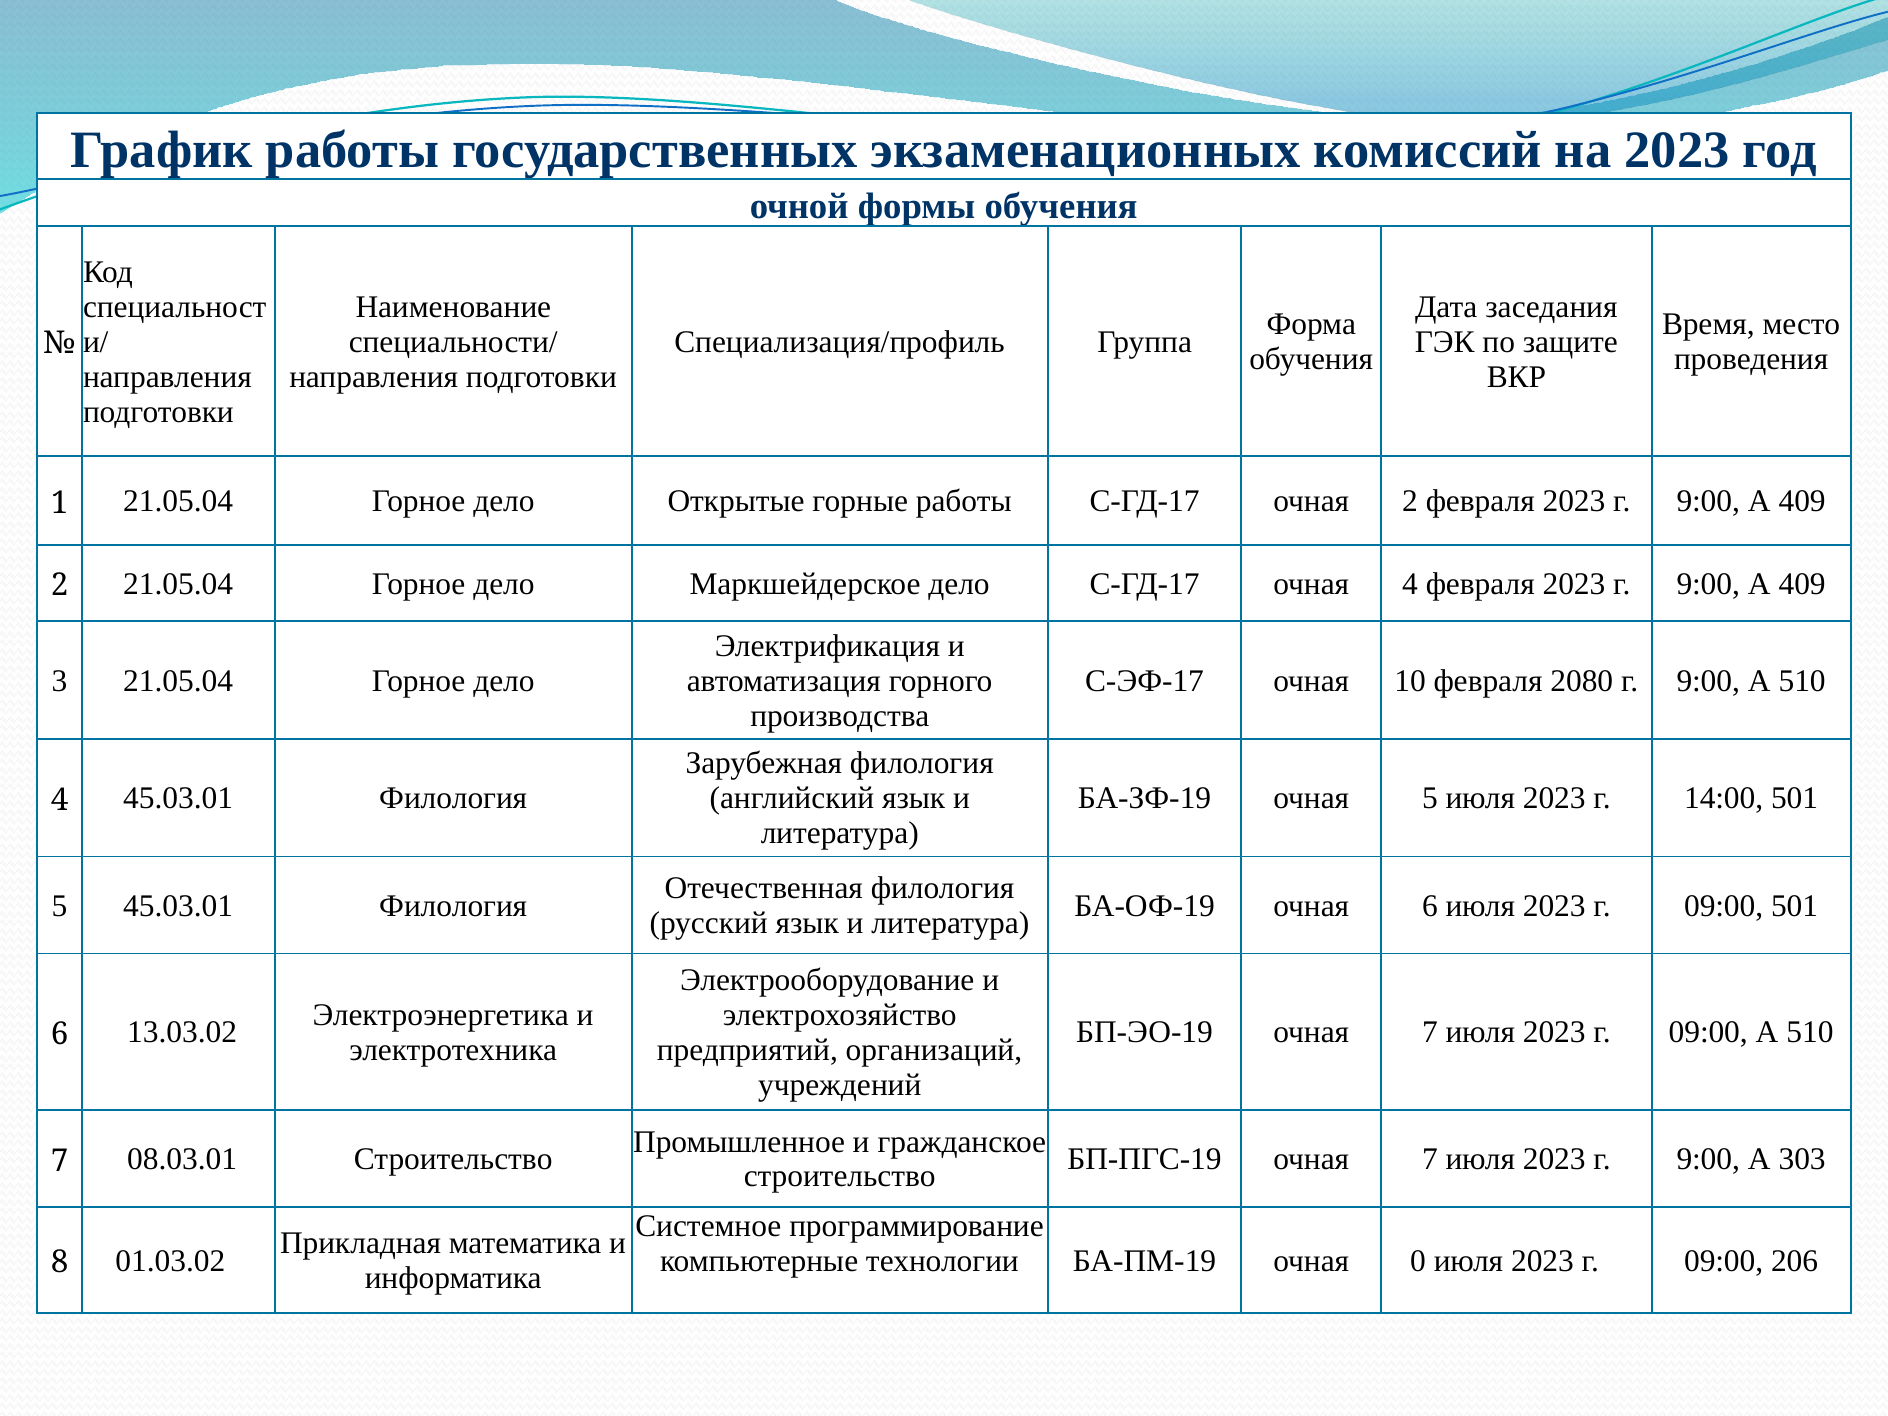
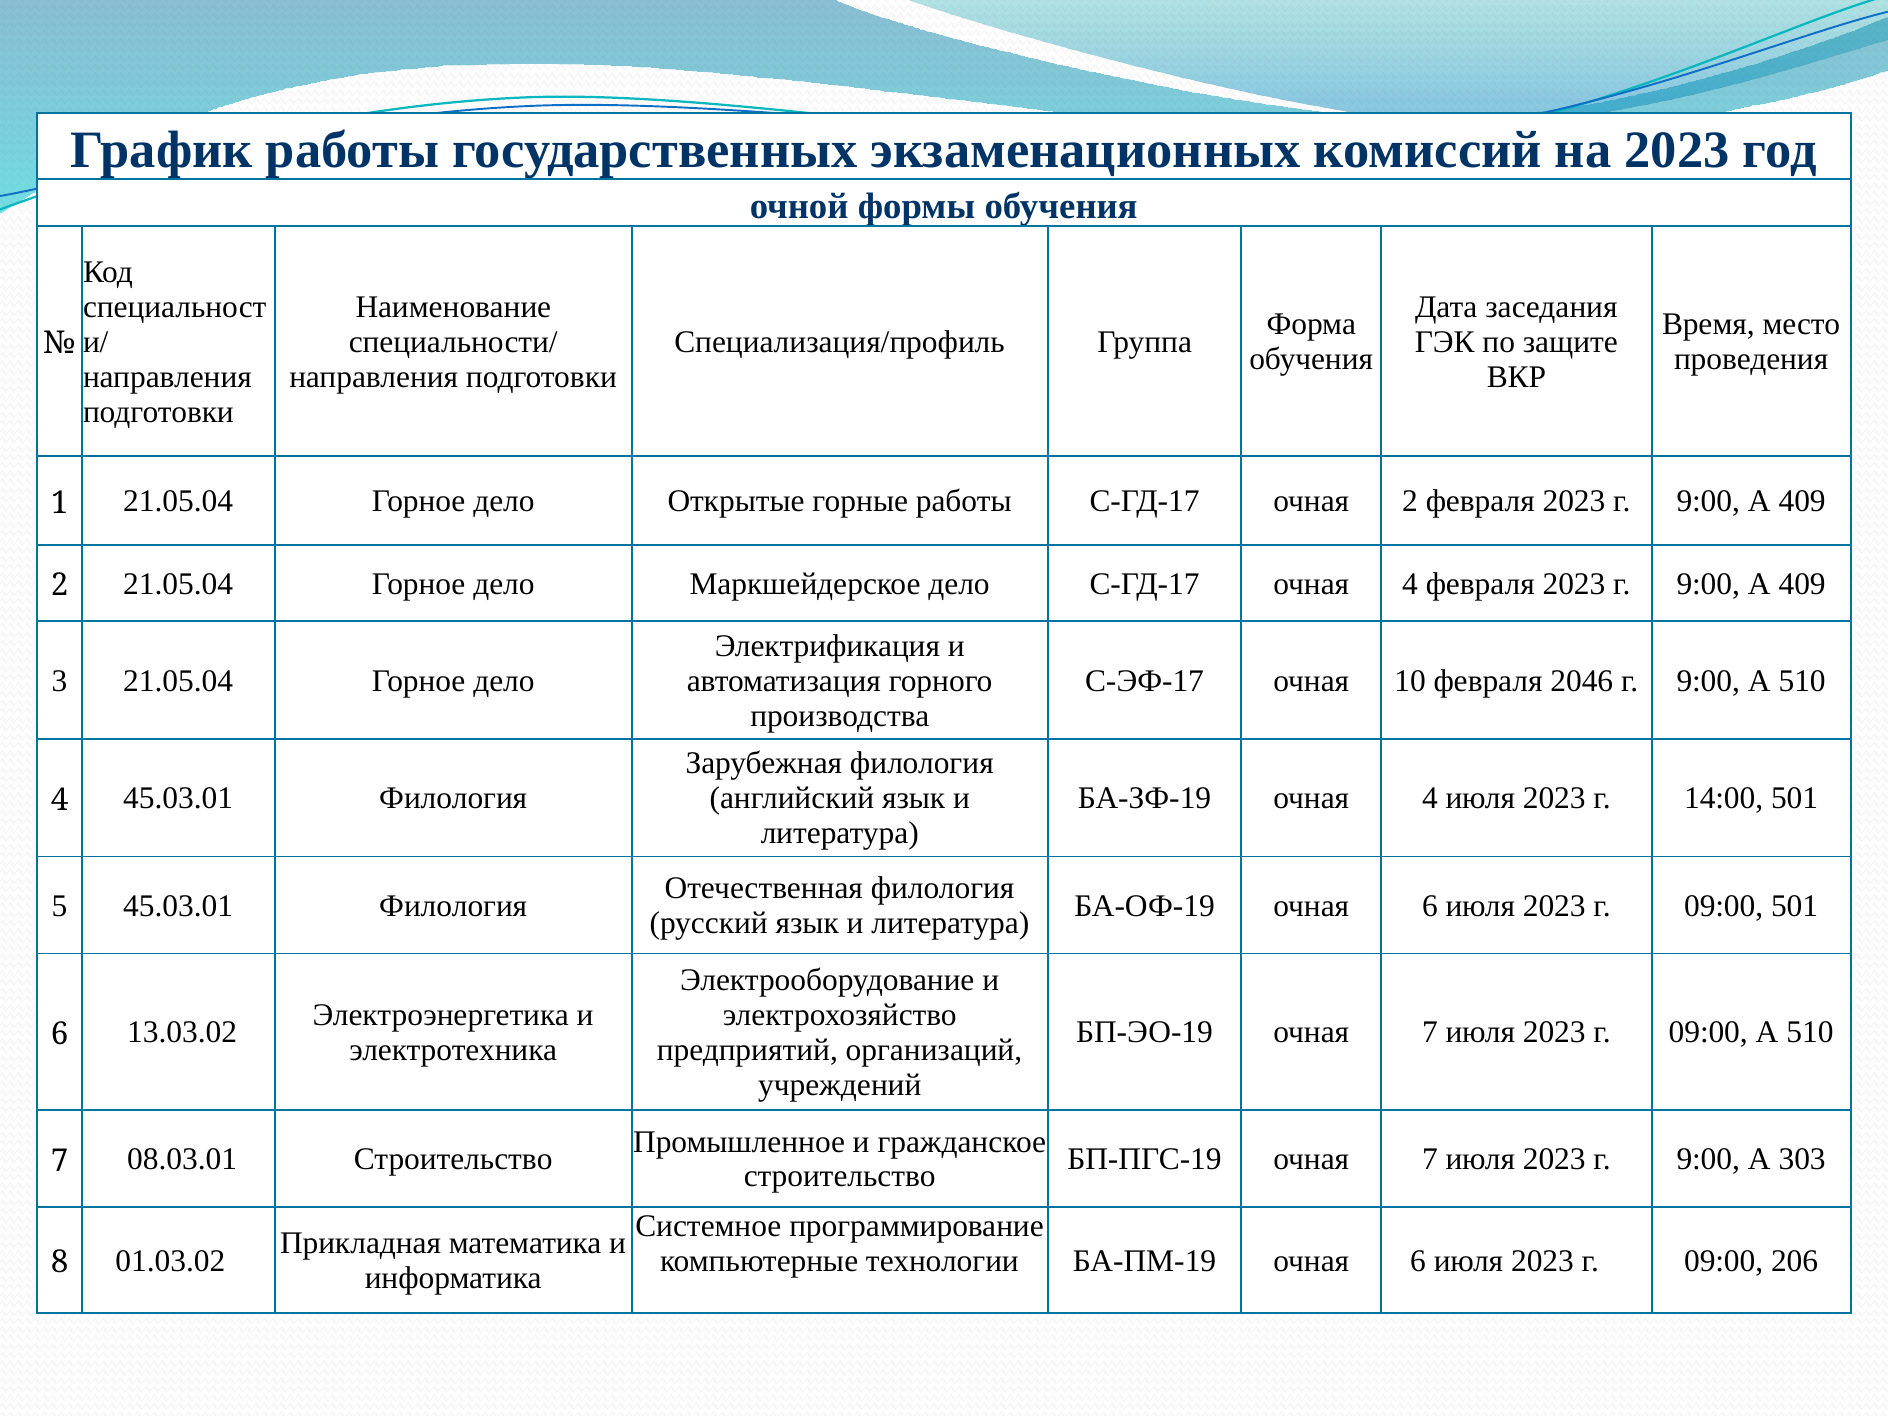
2080: 2080 -> 2046
БА-ЗФ-19 очная 5: 5 -> 4
БА-ПМ-19 очная 0: 0 -> 6
